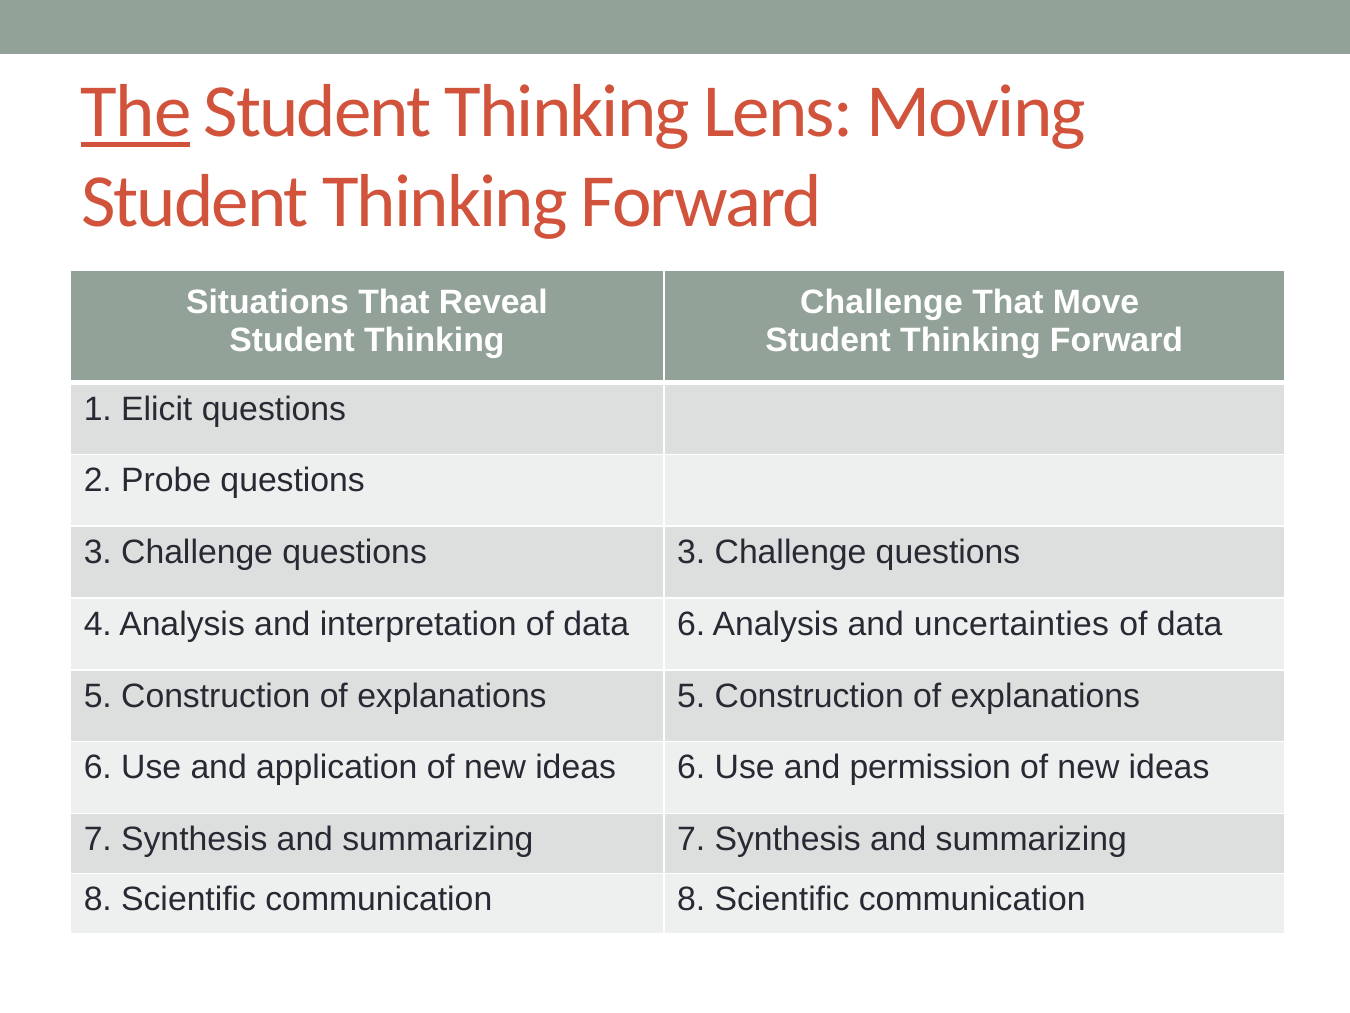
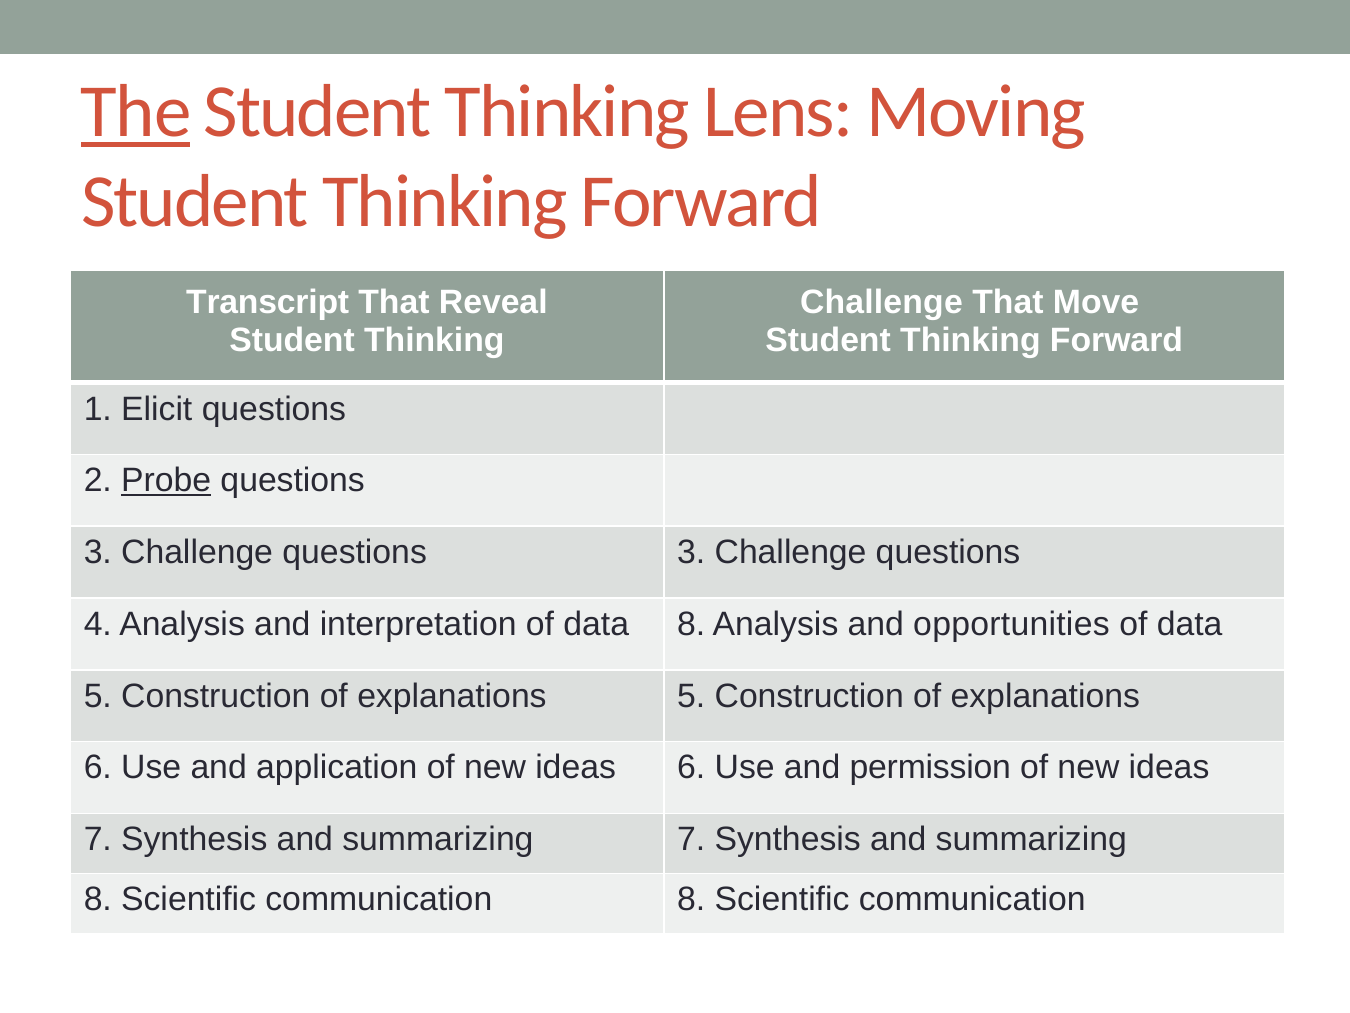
Situations: Situations -> Transcript
Probe underline: none -> present
data 6: 6 -> 8
uncertainties: uncertainties -> opportunities
